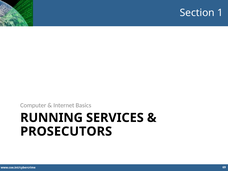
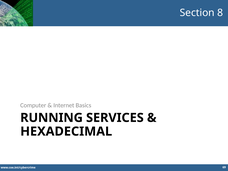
1: 1 -> 8
PROSECUTORS: PROSECUTORS -> HEXADECIMAL
